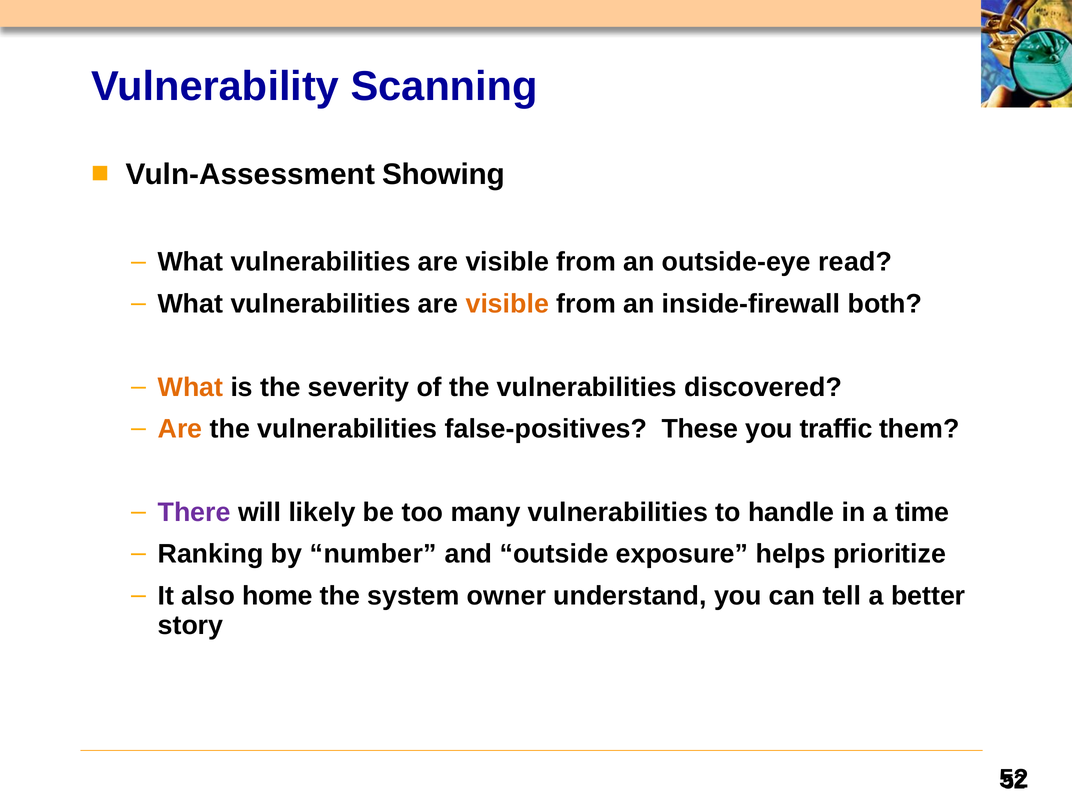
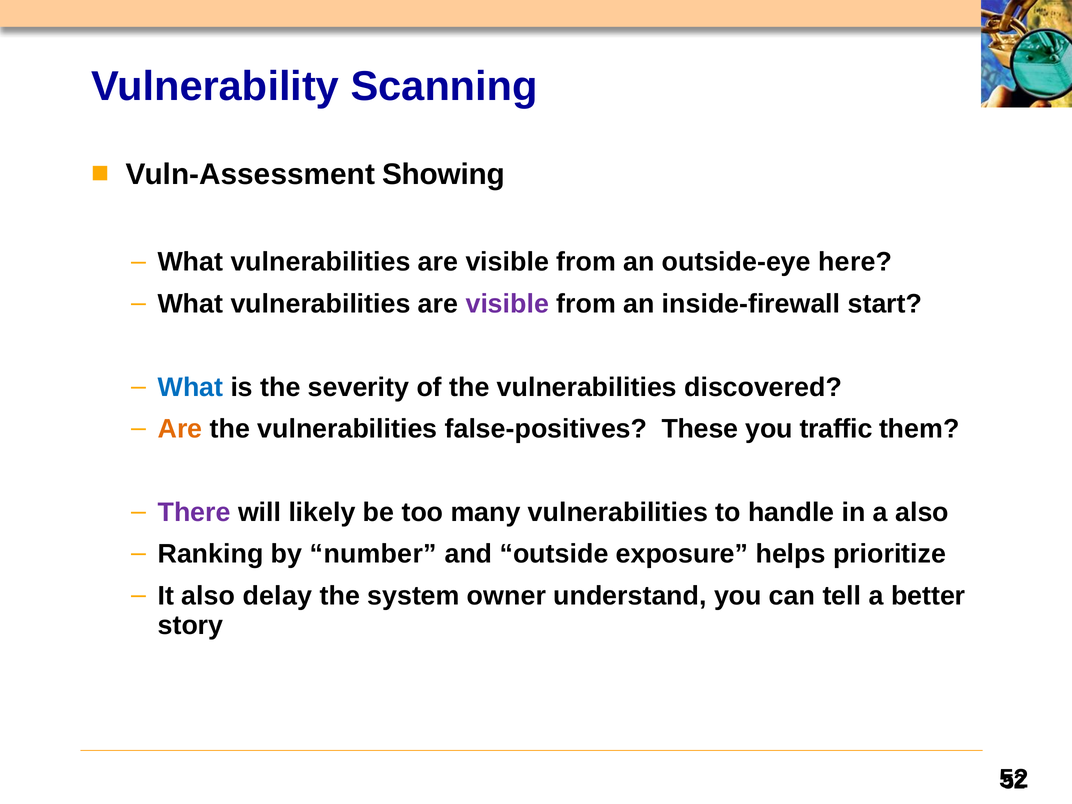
read: read -> here
visible at (507, 304) colour: orange -> purple
both: both -> start
What at (190, 387) colour: orange -> blue
a time: time -> also
home: home -> delay
